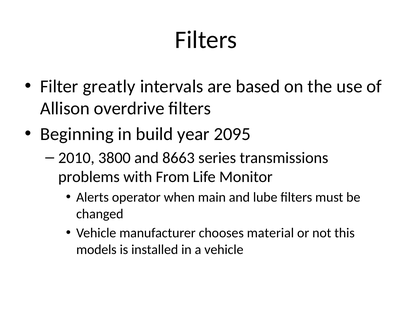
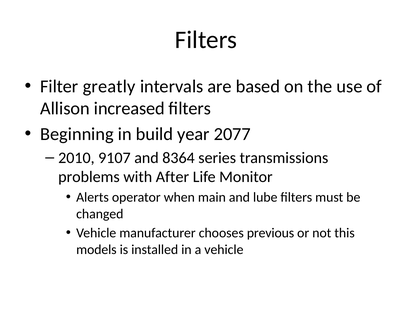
overdrive: overdrive -> increased
2095: 2095 -> 2077
3800: 3800 -> 9107
8663: 8663 -> 8364
From: From -> After
material: material -> previous
